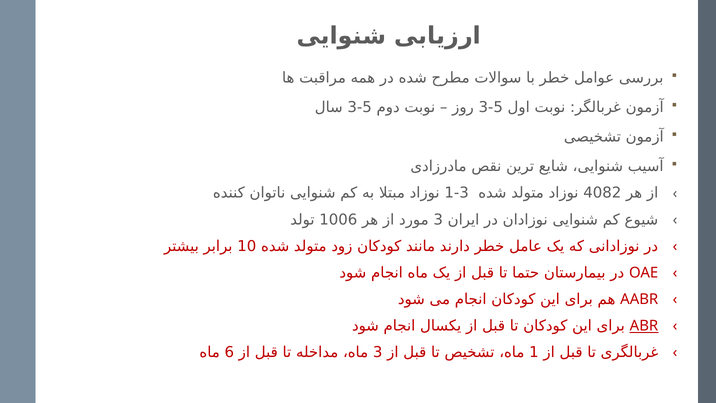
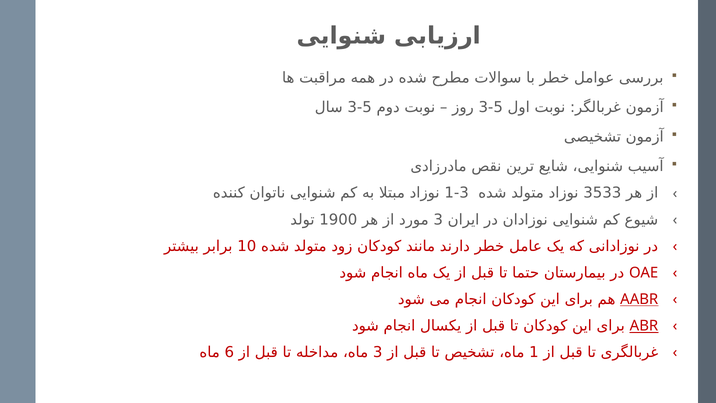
4082: 4082 -> 3533
1006: 1006 -> 1900
AABR underline: none -> present
